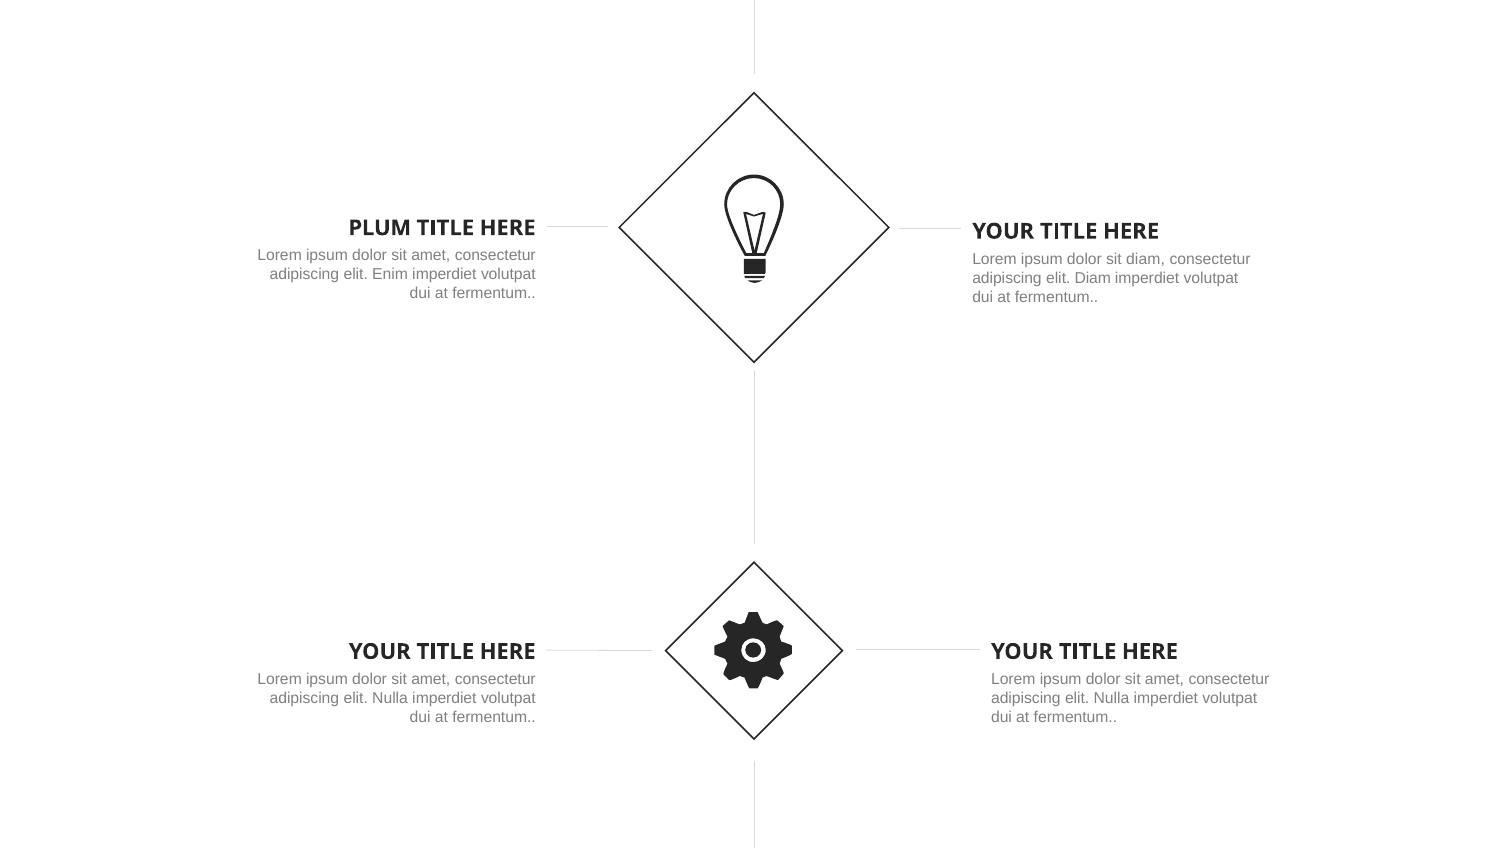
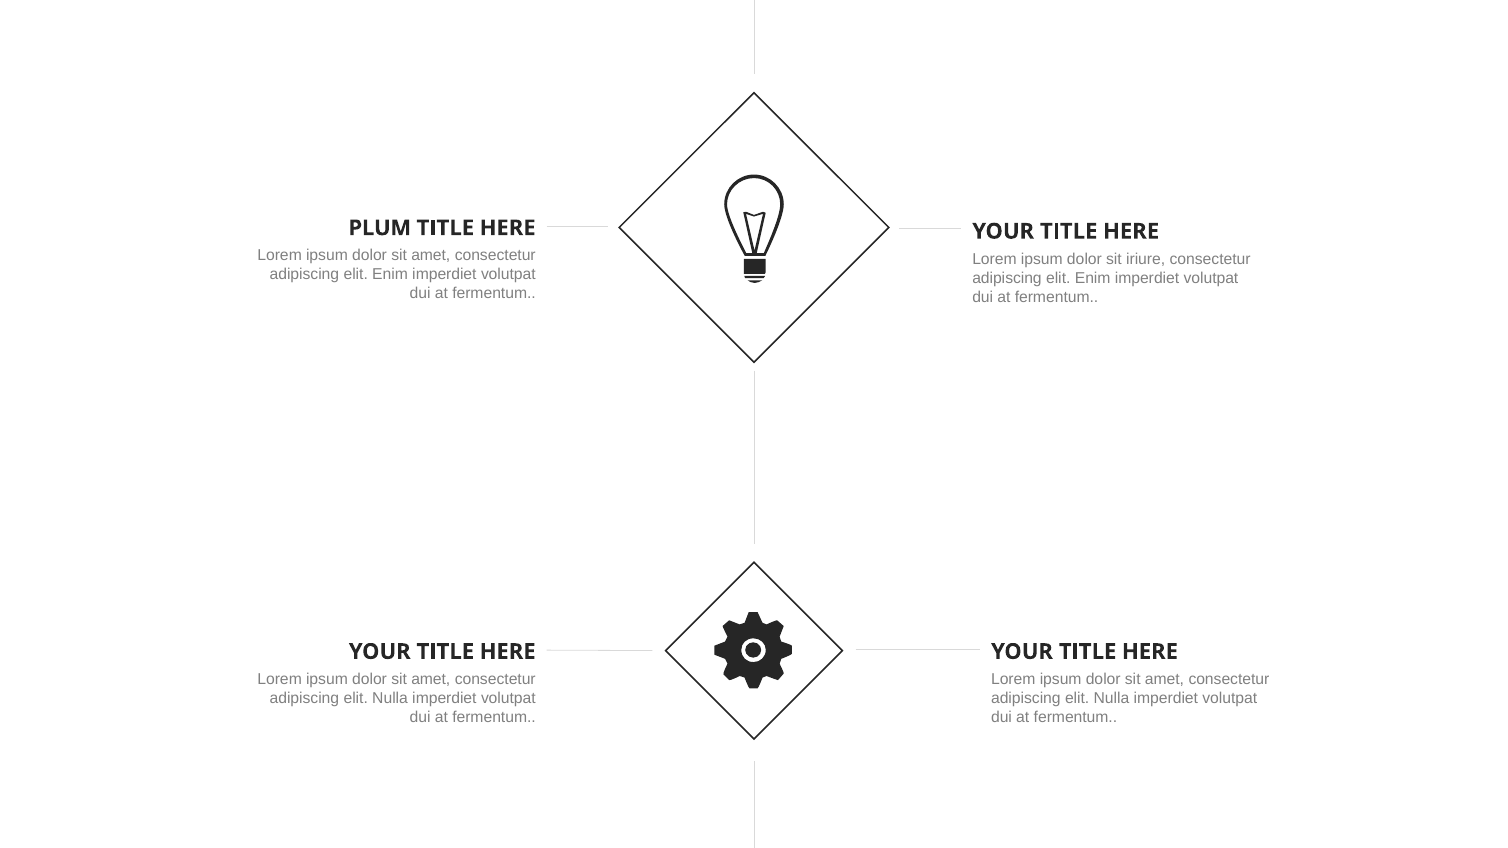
sit diam: diam -> iriure
Diam at (1093, 278): Diam -> Enim
